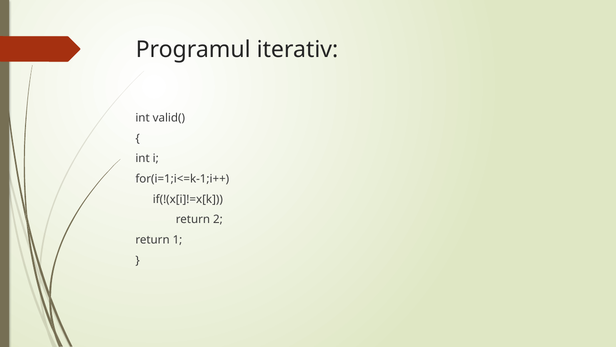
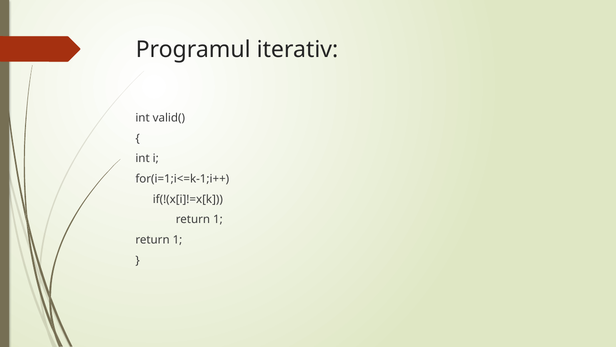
2 at (218, 219): 2 -> 1
